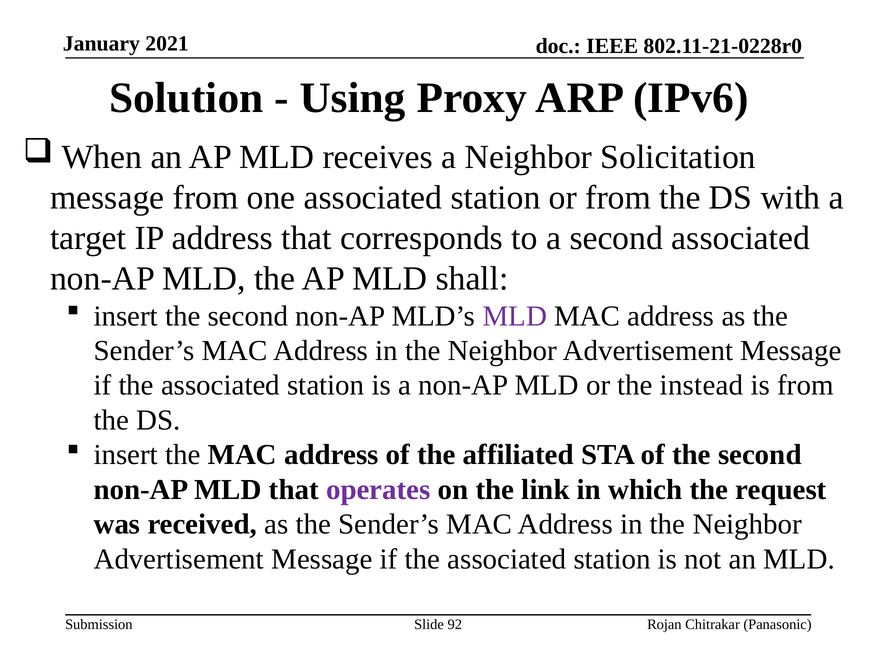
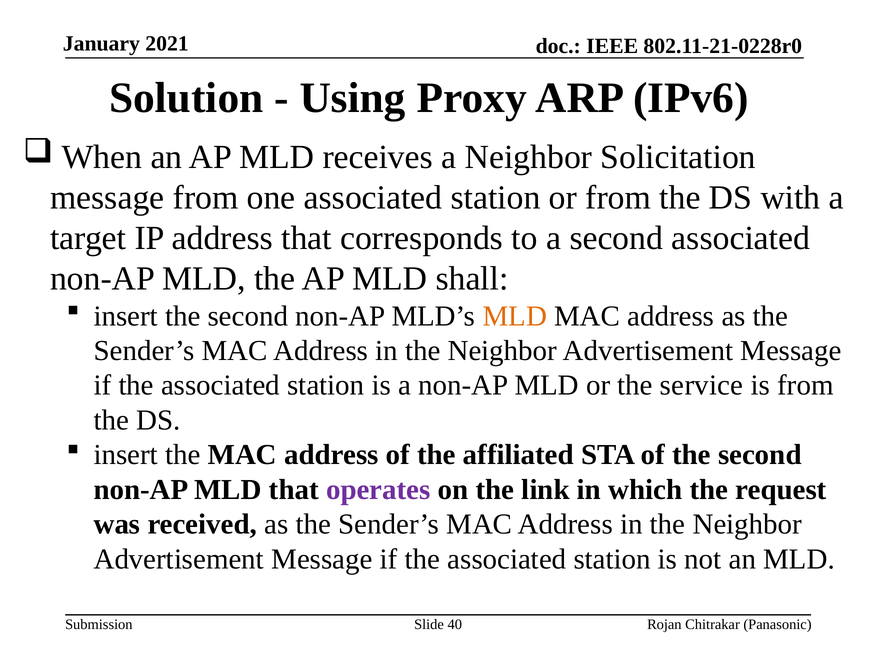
MLD at (515, 316) colour: purple -> orange
instead: instead -> service
92: 92 -> 40
